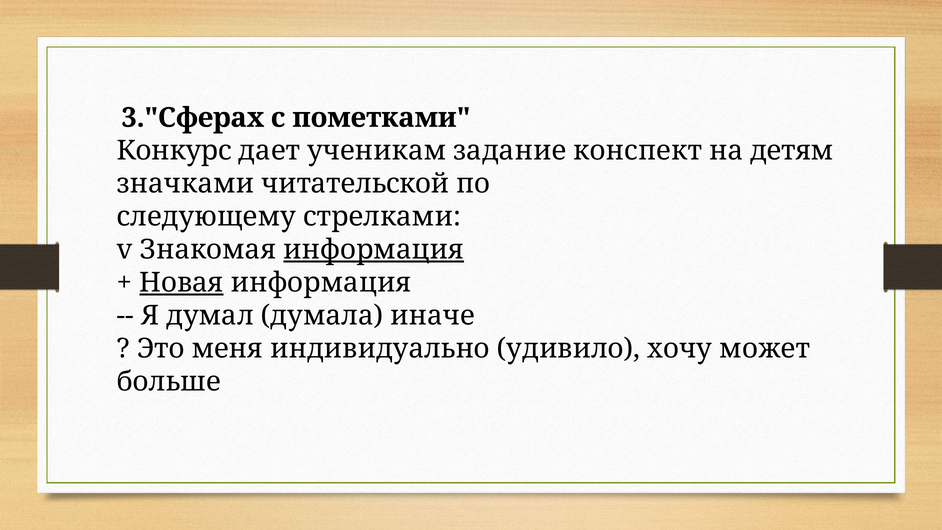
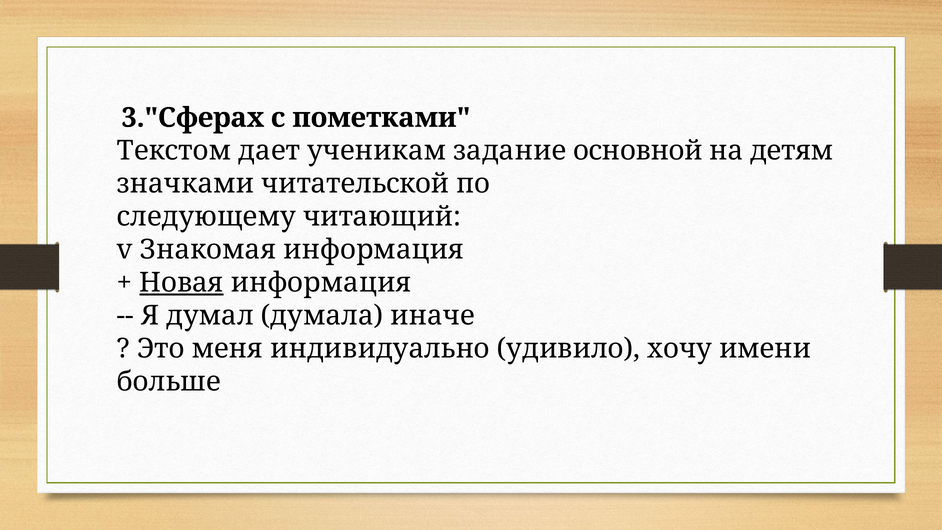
Конкурс: Конкурс -> Текстом
конспект: конспект -> основной
стрелками: стрелками -> читающий
информация at (374, 250) underline: present -> none
может: может -> имени
